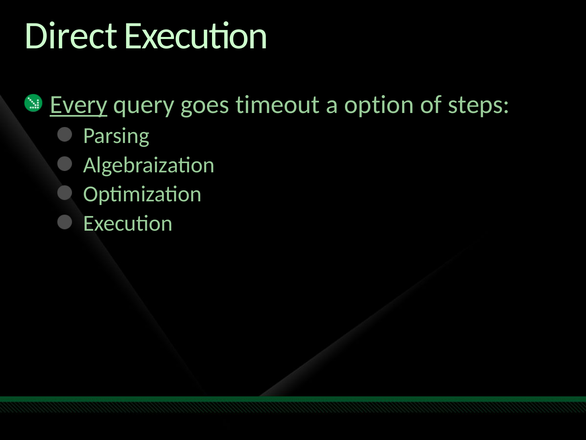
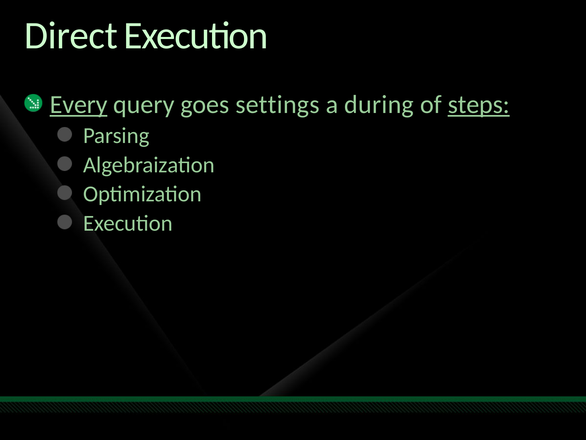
timeout: timeout -> settings
option: option -> during
steps underline: none -> present
